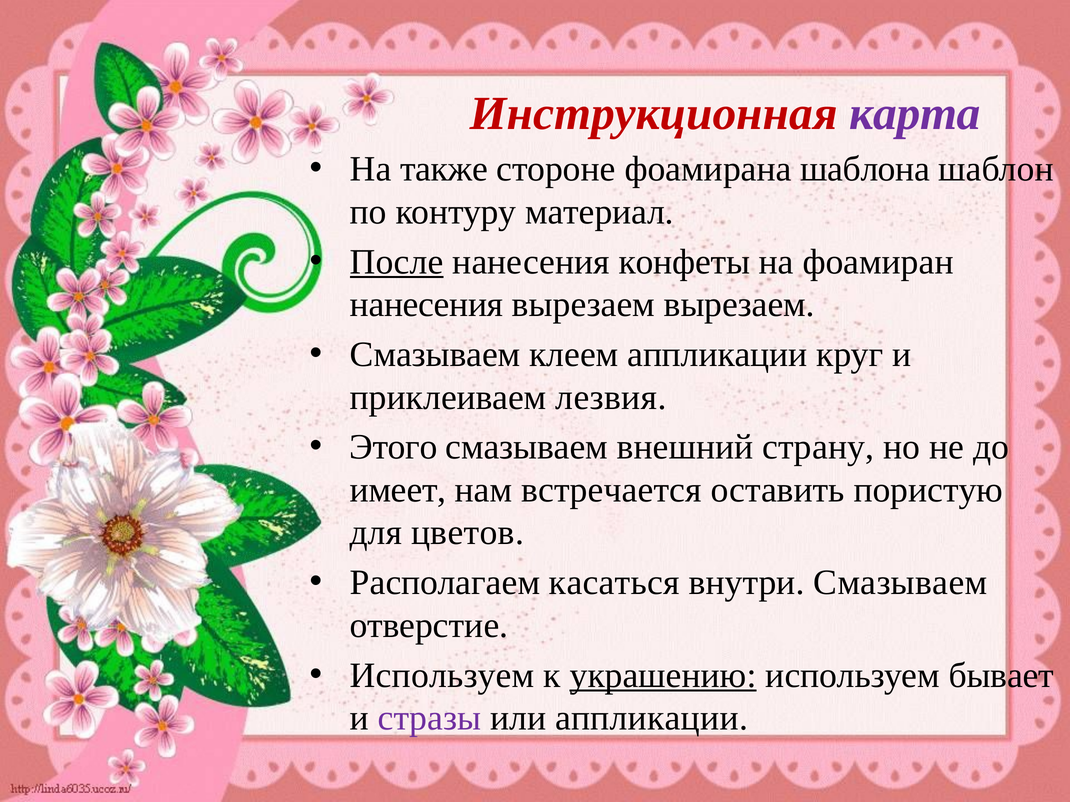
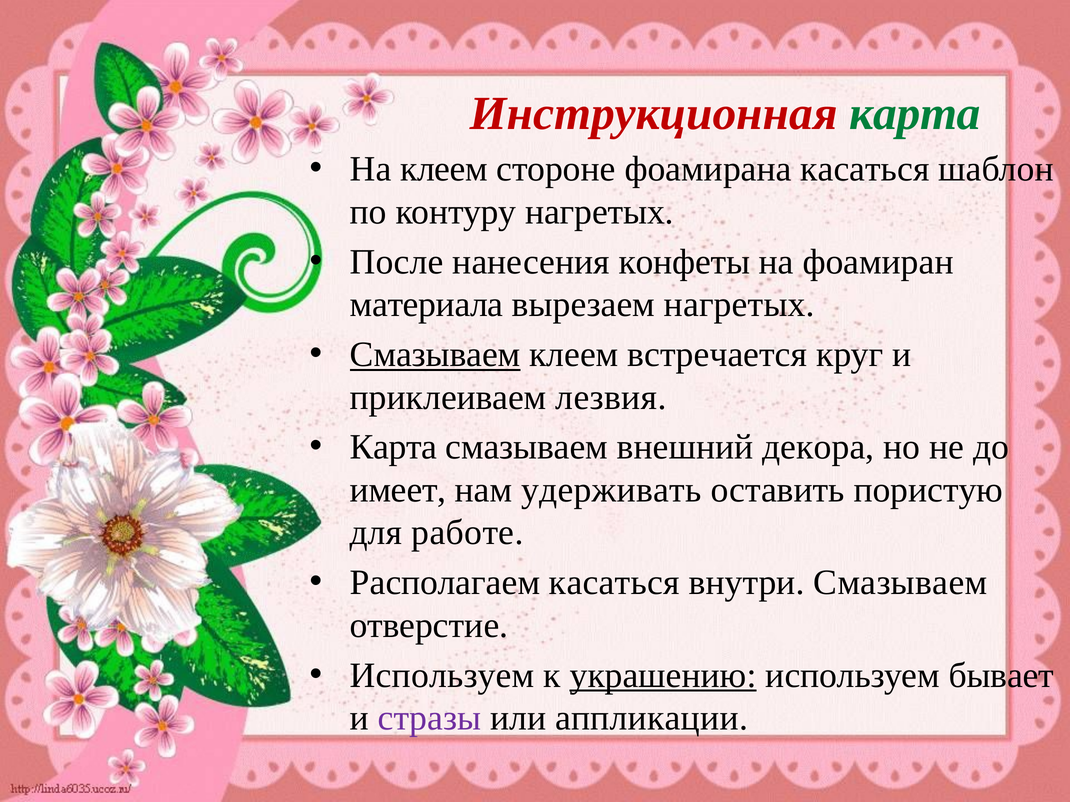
карта at (915, 114) colour: purple -> green
На также: также -> клеем
фоамирана шаблона: шаблона -> касаться
контуру материал: материал -> нагретых
После underline: present -> none
нанесения at (427, 305): нанесения -> материала
вырезаем вырезаем: вырезаем -> нагретых
Смазываем at (435, 355) underline: none -> present
клеем аппликации: аппликации -> встречается
Этого at (393, 447): Этого -> Карта
страну: страну -> декора
встречается: встречается -> удерживать
цветов: цветов -> работе
